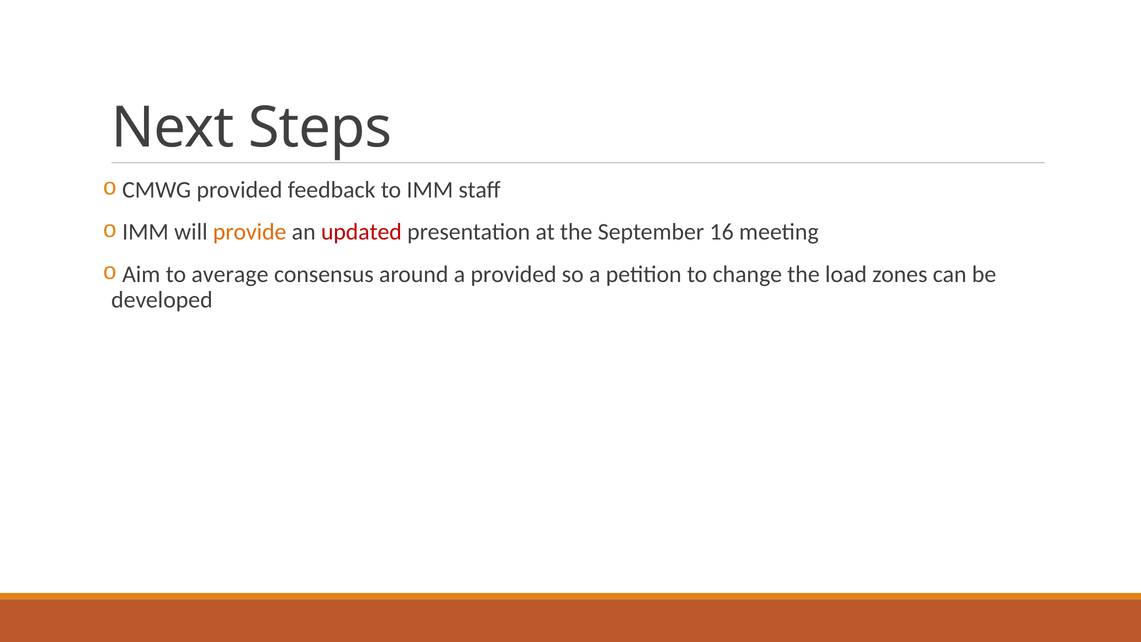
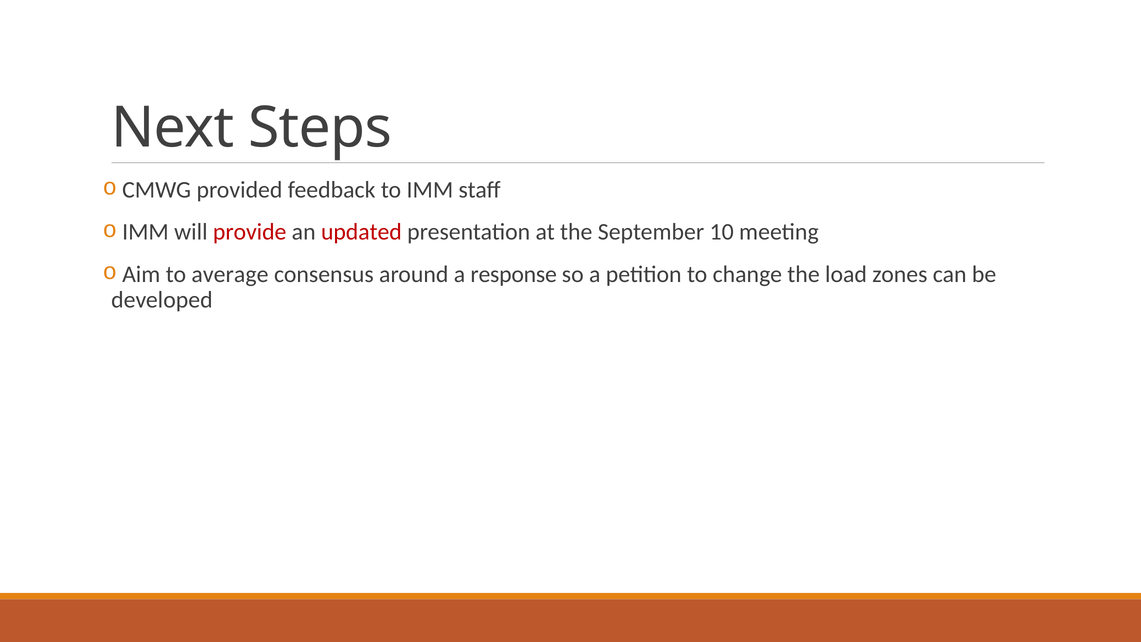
provide colour: orange -> red
16: 16 -> 10
a provided: provided -> response
